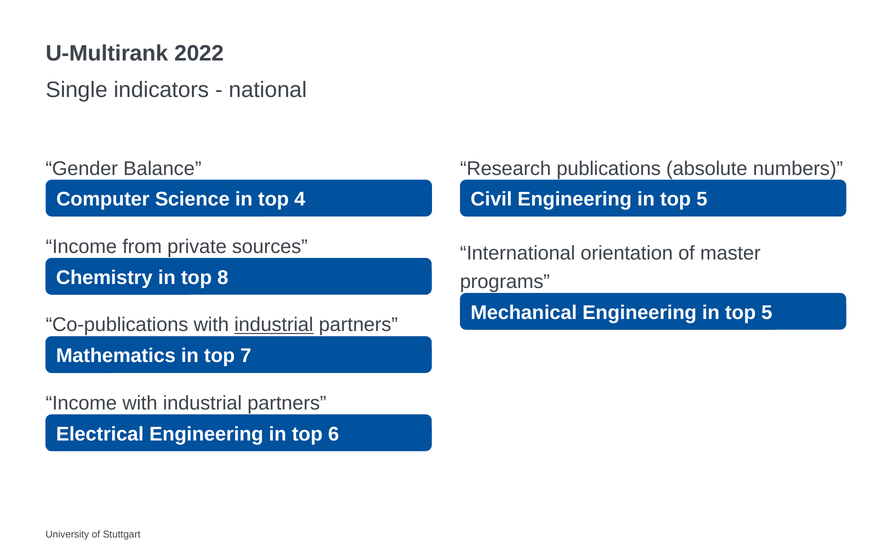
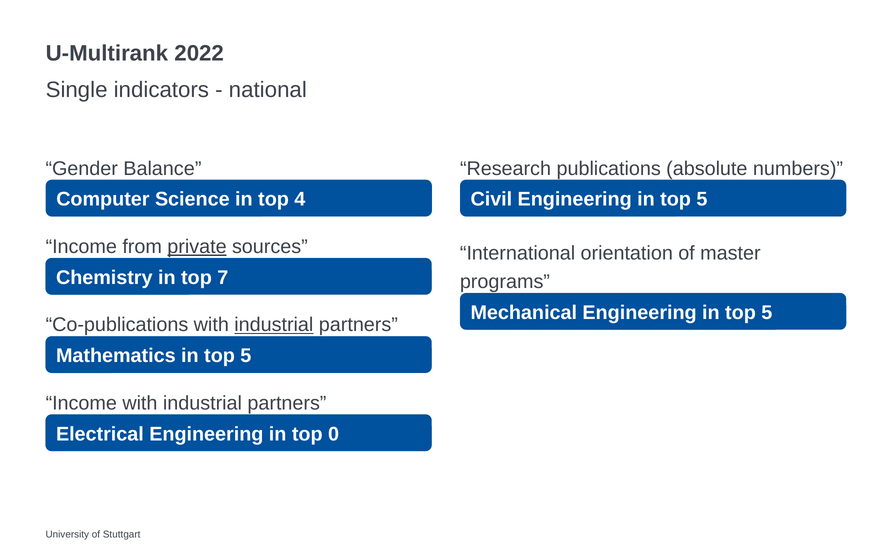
private underline: none -> present
8: 8 -> 7
Mathematics in top 7: 7 -> 5
6: 6 -> 0
